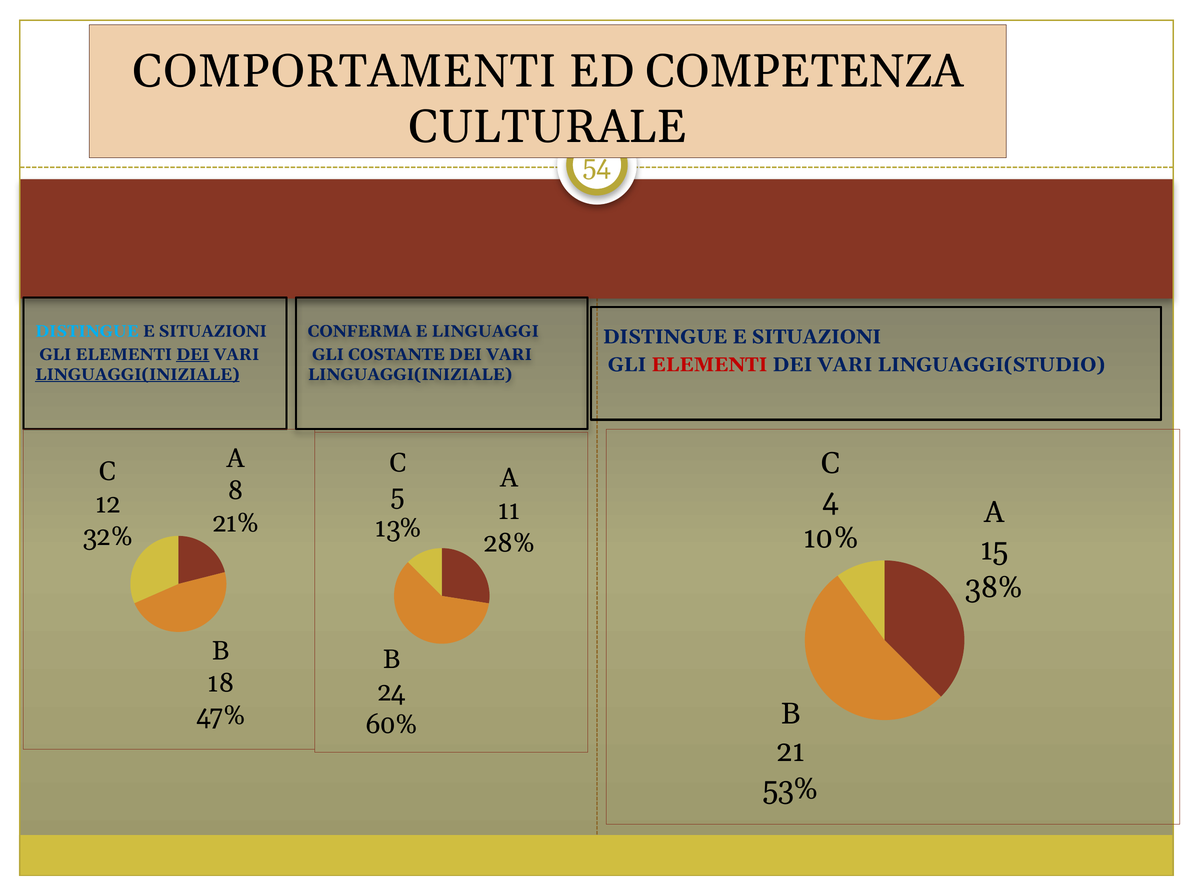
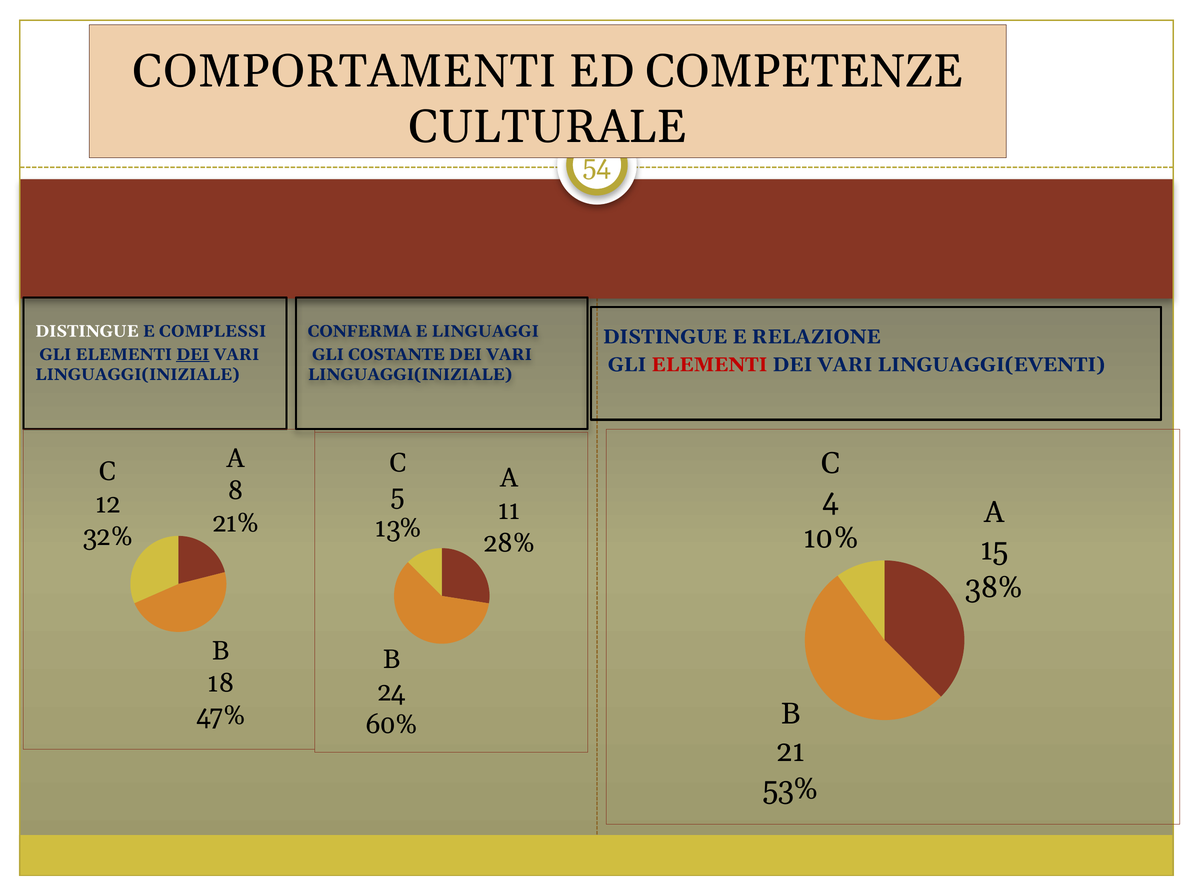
COMPETENZA: COMPETENZA -> COMPETENZE
DISTINGUE at (87, 331) colour: light blue -> white
SITUAZIONI at (213, 331): SITUAZIONI -> COMPLESSI
SITUAZIONI at (816, 337): SITUAZIONI -> RELAZIONE
LINGUAGGI(STUDIO: LINGUAGGI(STUDIO -> LINGUAGGI(EVENTI
LINGUAGGI(INIZIALE at (137, 374) underline: present -> none
